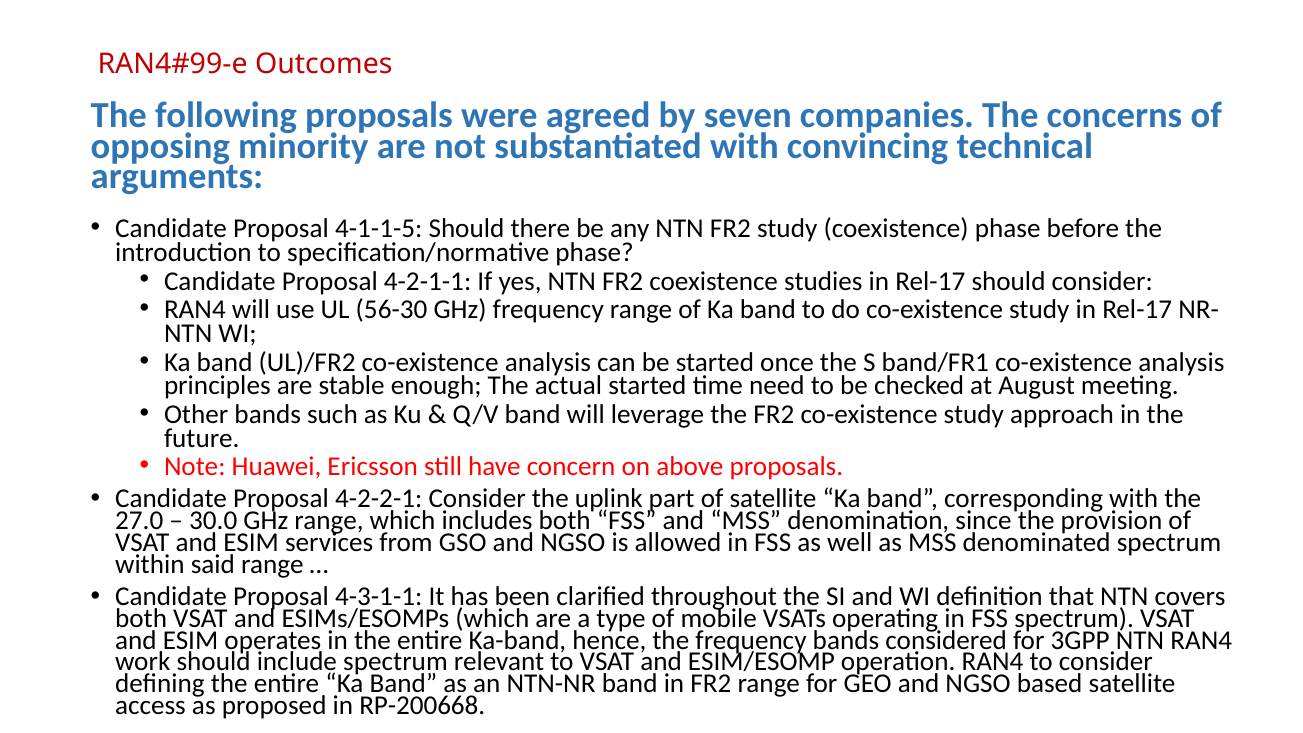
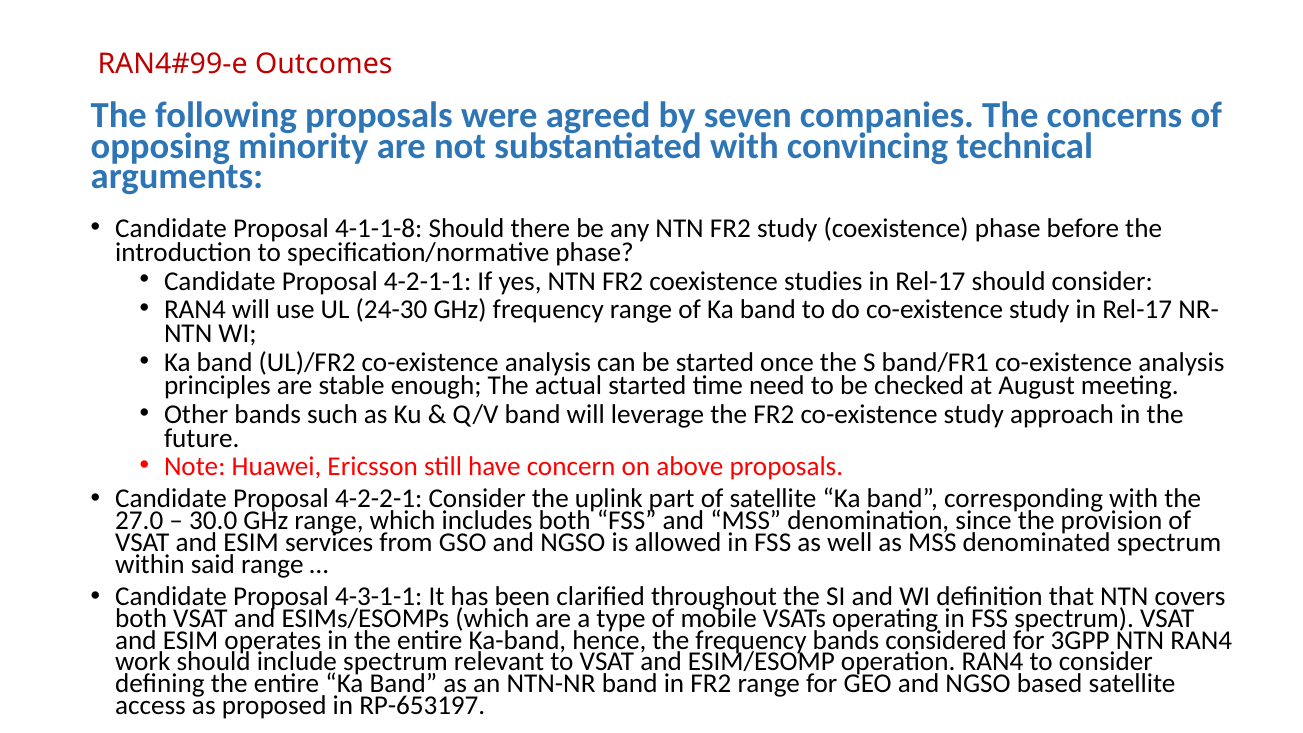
4-1-1-5: 4-1-1-5 -> 4-1-1-8
56-30: 56-30 -> 24-30
RP-200668: RP-200668 -> RP-653197
